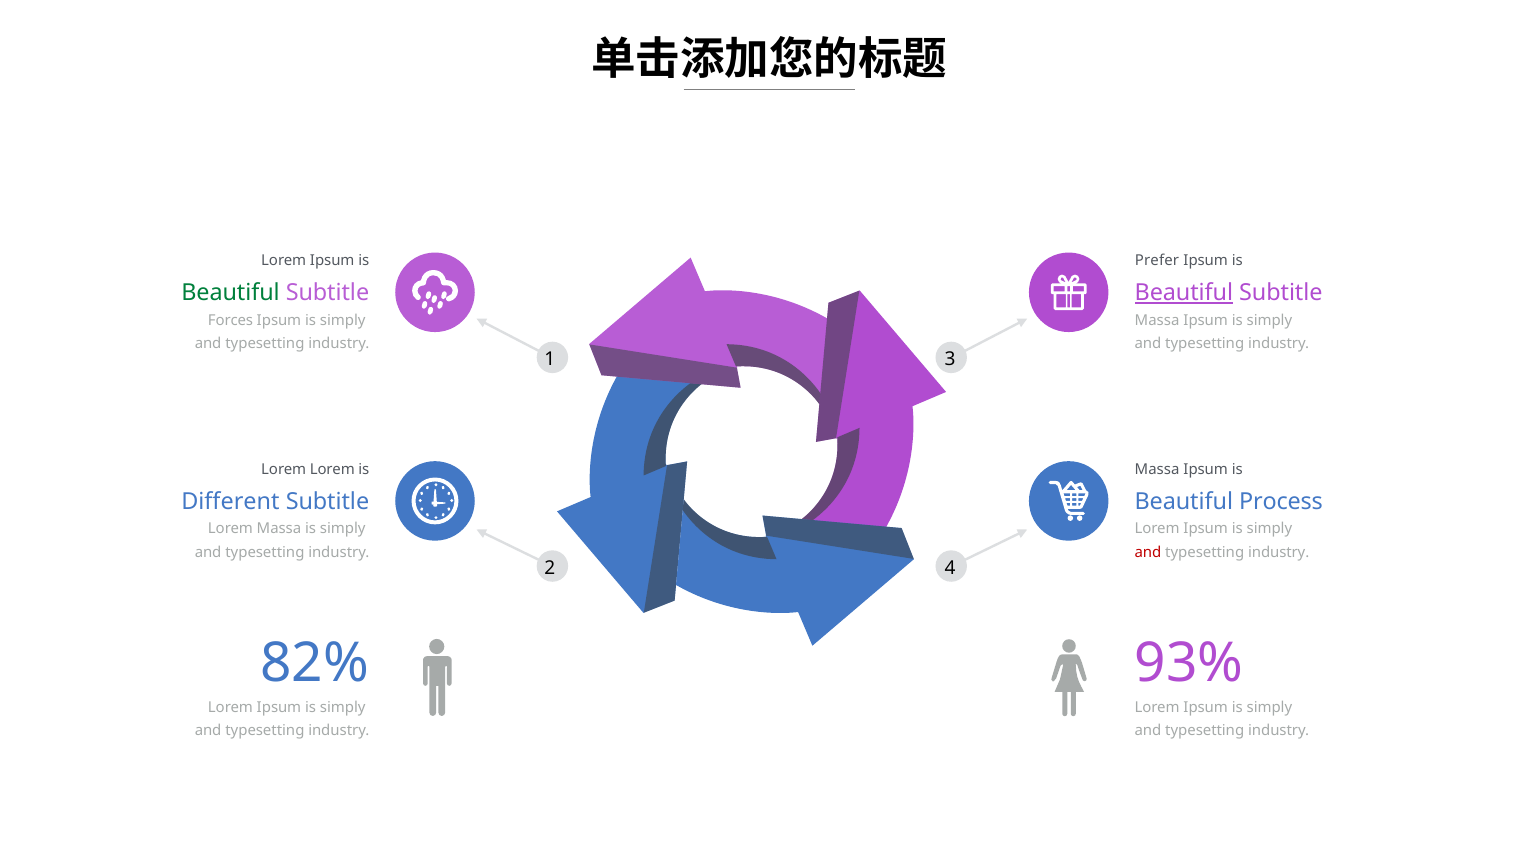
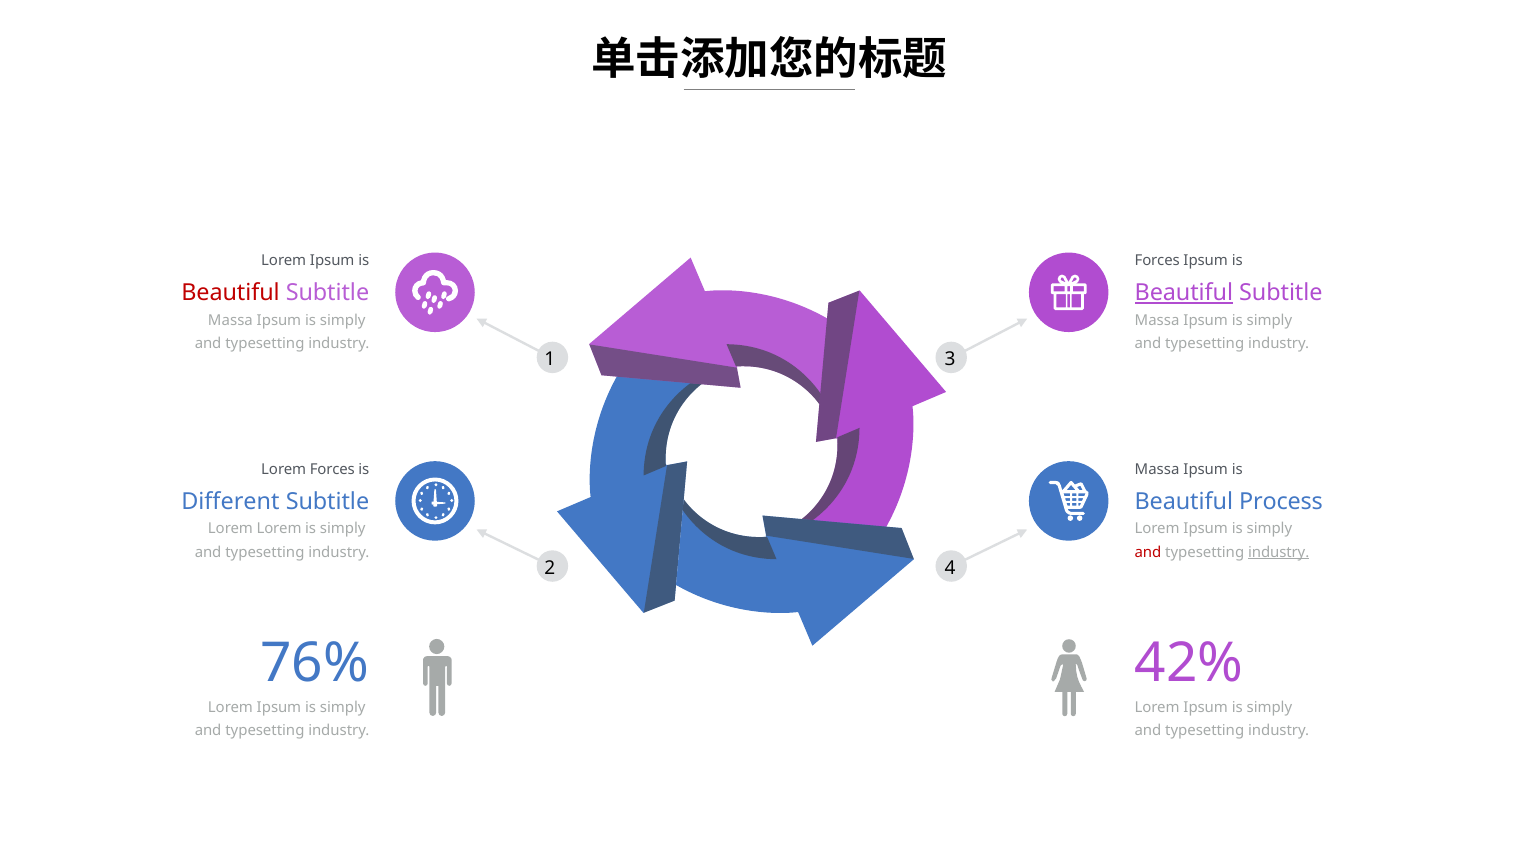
Prefer at (1157, 261): Prefer -> Forces
Beautiful at (230, 293) colour: green -> red
Forces at (231, 320): Forces -> Massa
Lorem Lorem: Lorem -> Forces
Lorem Massa: Massa -> Lorem
industry at (1279, 552) underline: none -> present
82%: 82% -> 76%
93%: 93% -> 42%
